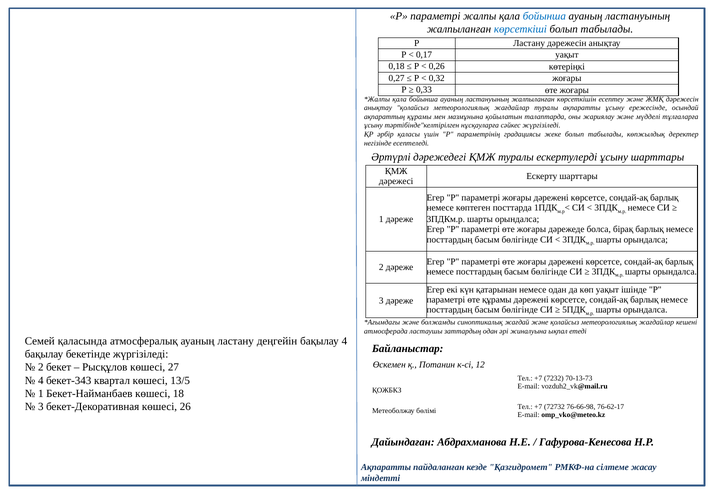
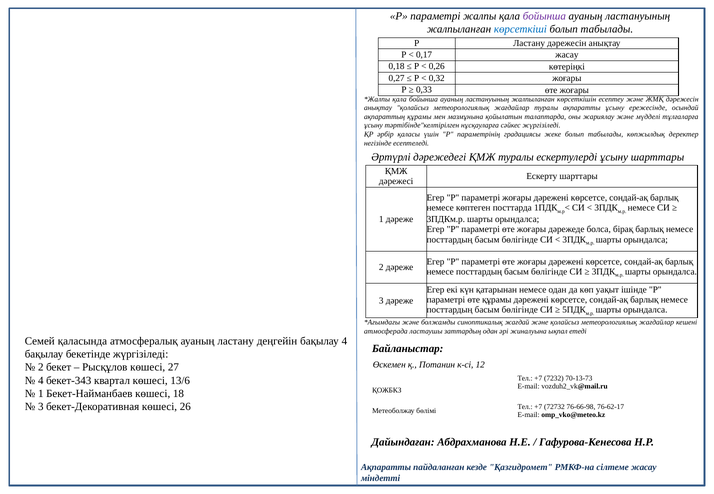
бойынша at (544, 16) colour: blue -> purple
0,17 уақыт: уақыт -> жасау
13/5: 13/5 -> 13/6
